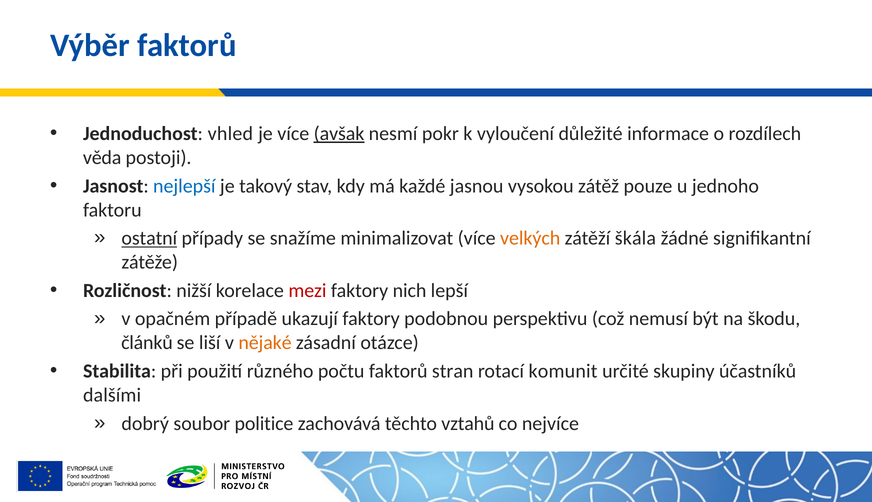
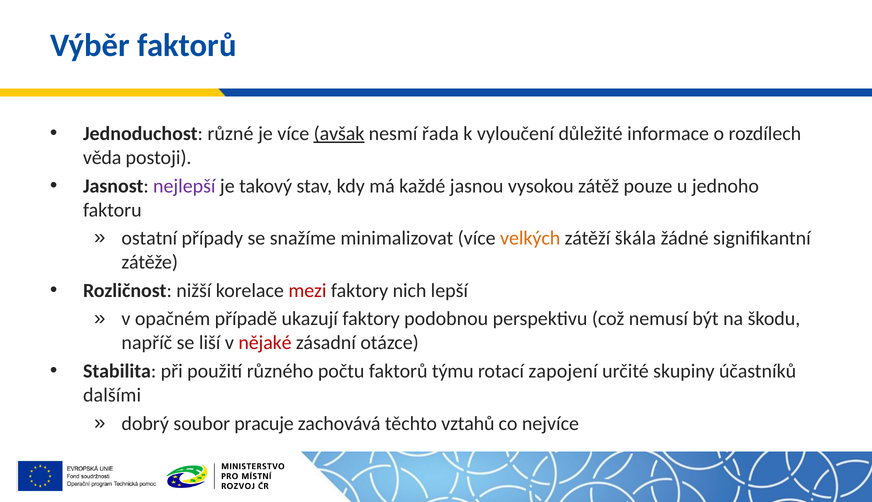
vhled: vhled -> různé
pokr: pokr -> řada
nejlepší colour: blue -> purple
ostatní underline: present -> none
článků: článků -> napříč
nějaké colour: orange -> red
stran: stran -> týmu
komunit: komunit -> zapojení
politice: politice -> pracuje
